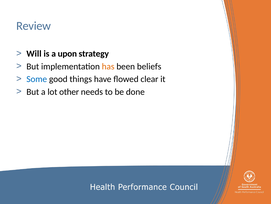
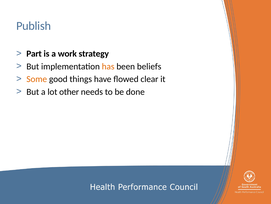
Review: Review -> Publish
Will: Will -> Part
upon: upon -> work
Some colour: blue -> orange
